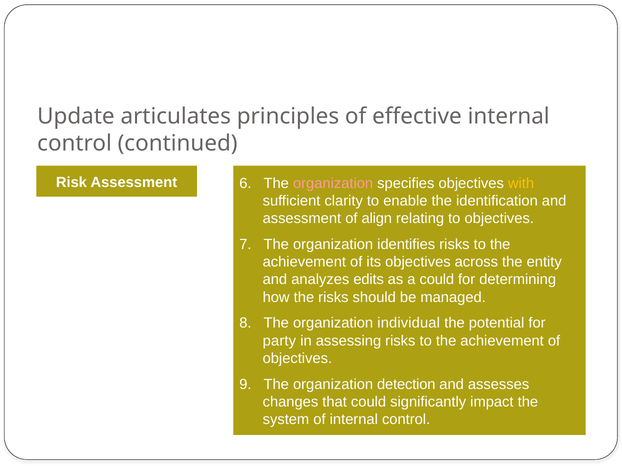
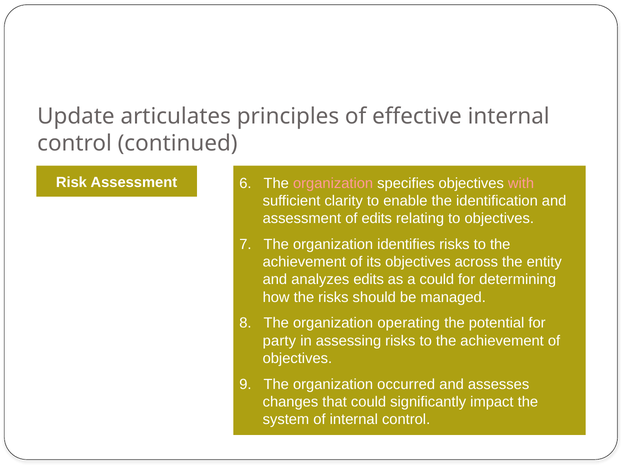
with colour: yellow -> pink
of align: align -> edits
individual: individual -> operating
detection: detection -> occurred
